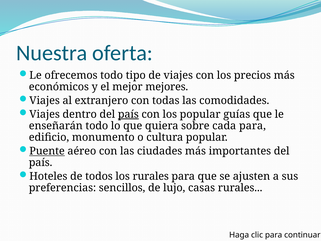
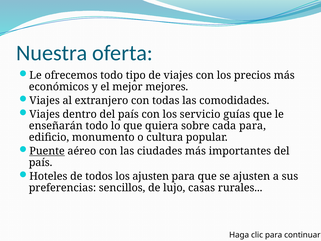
país at (128, 114) underline: present -> none
los popular: popular -> servicio
los rurales: rurales -> ajusten
